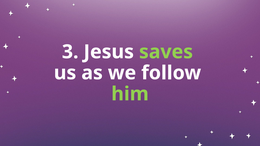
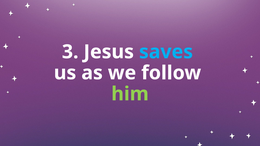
saves colour: light green -> light blue
